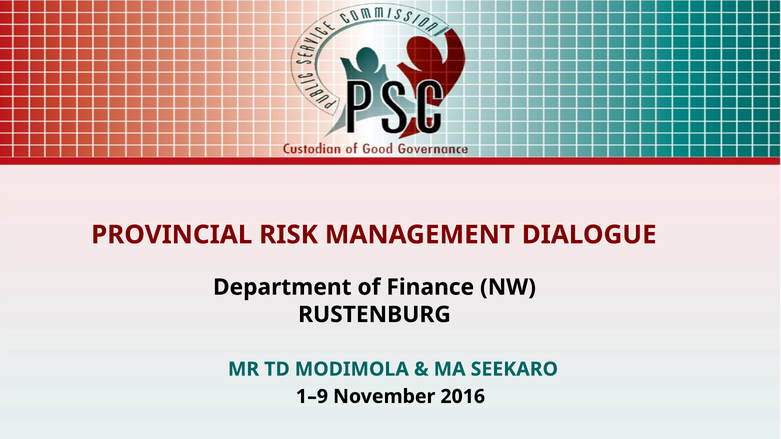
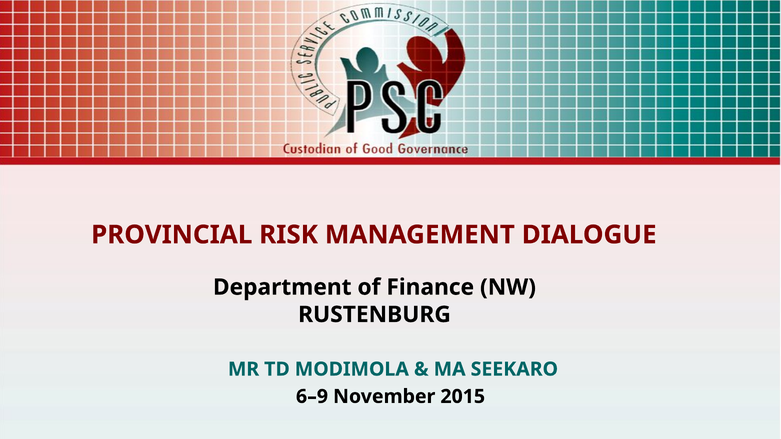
1–9: 1–9 -> 6–9
2016: 2016 -> 2015
